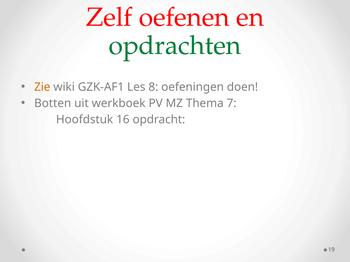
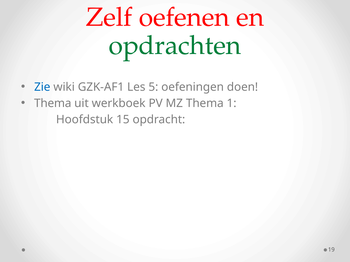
Zie colour: orange -> blue
8: 8 -> 5
Botten at (53, 103): Botten -> Thema
7: 7 -> 1
16: 16 -> 15
